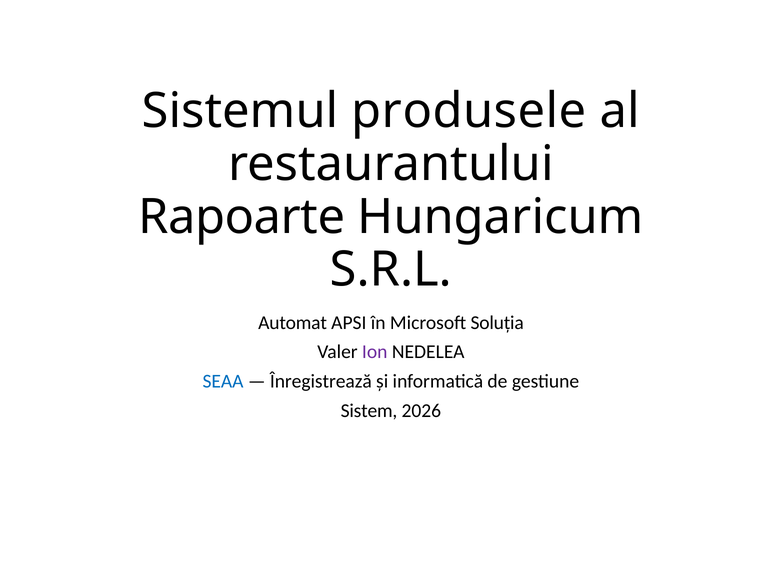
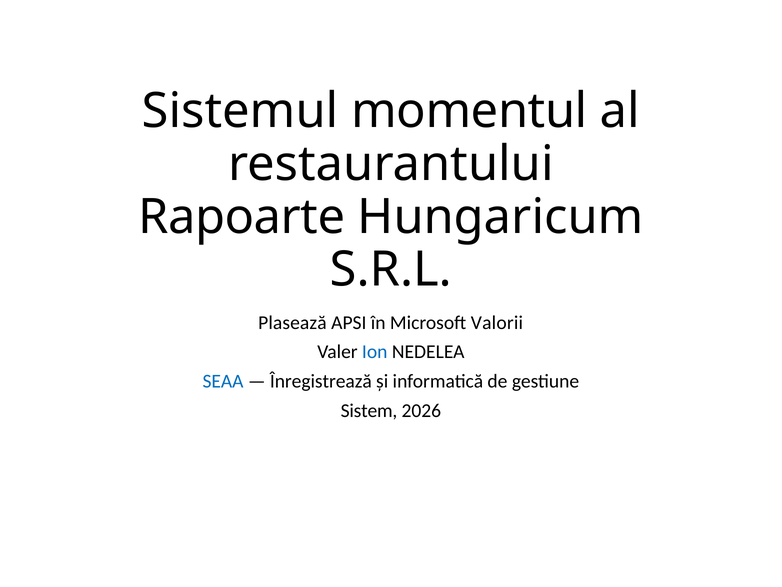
produsele: produsele -> momentul
Automat: Automat -> Plasează
Soluția: Soluția -> Valorii
Ion colour: purple -> blue
